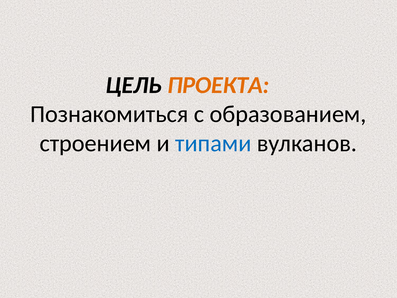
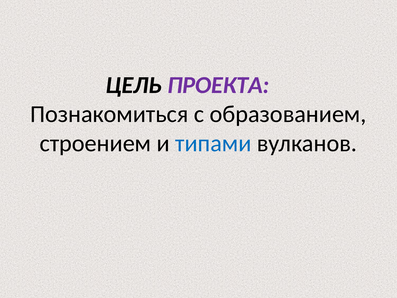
ПРОЕКТА colour: orange -> purple
